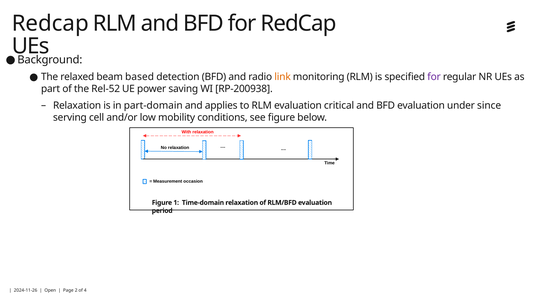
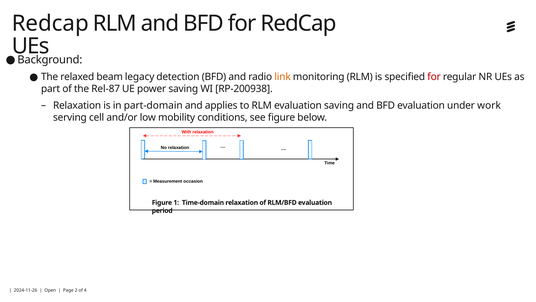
based: based -> legacy
for at (434, 77) colour: purple -> red
Rel-52: Rel-52 -> Rel-87
evaluation critical: critical -> saving
since: since -> work
